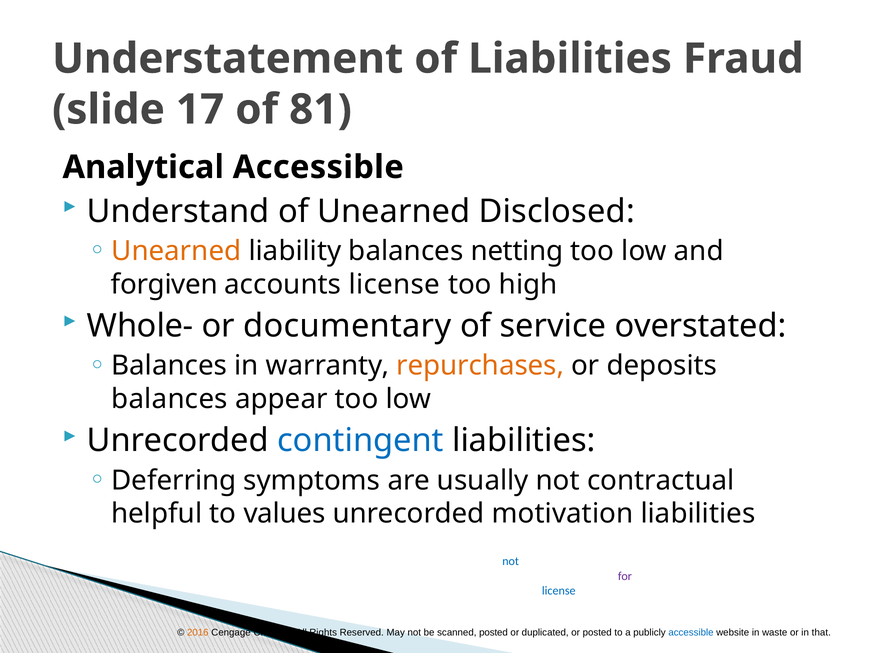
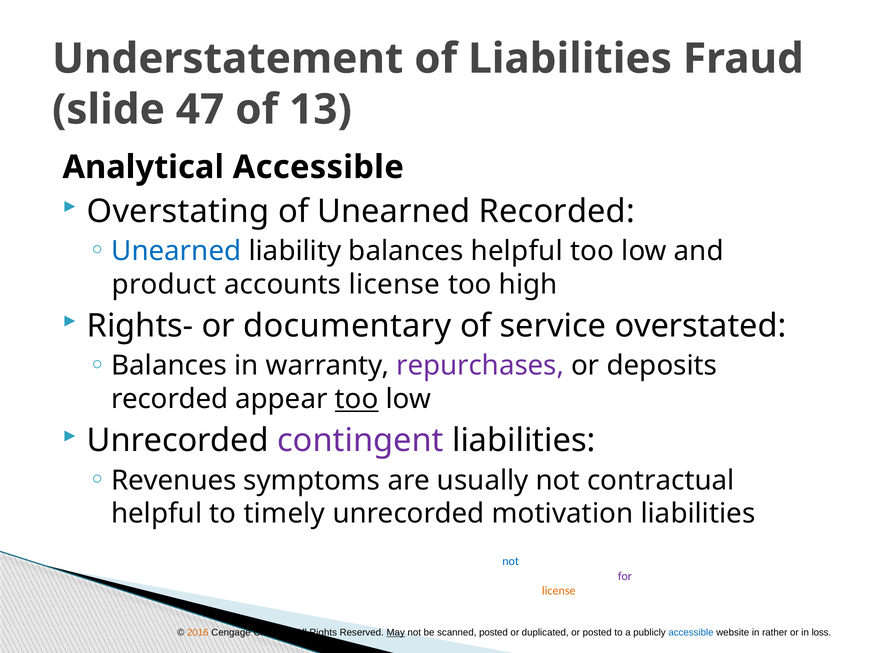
17: 17 -> 47
81: 81 -> 13
Understand: Understand -> Overstating
Unearned Disclosed: Disclosed -> Recorded
Unearned at (176, 251) colour: orange -> blue
balances netting: netting -> helpful
forgiven at (164, 284): forgiven -> product
Whole-: Whole- -> Rights-
repurchases colour: orange -> purple
balances at (169, 399): balances -> recorded
too at (357, 399) underline: none -> present
contingent colour: blue -> purple
Deferring: Deferring -> Revenues
values: values -> timely
license at (559, 590) colour: blue -> orange
May at (396, 632) underline: none -> present
waste: waste -> rather
that: that -> loss
